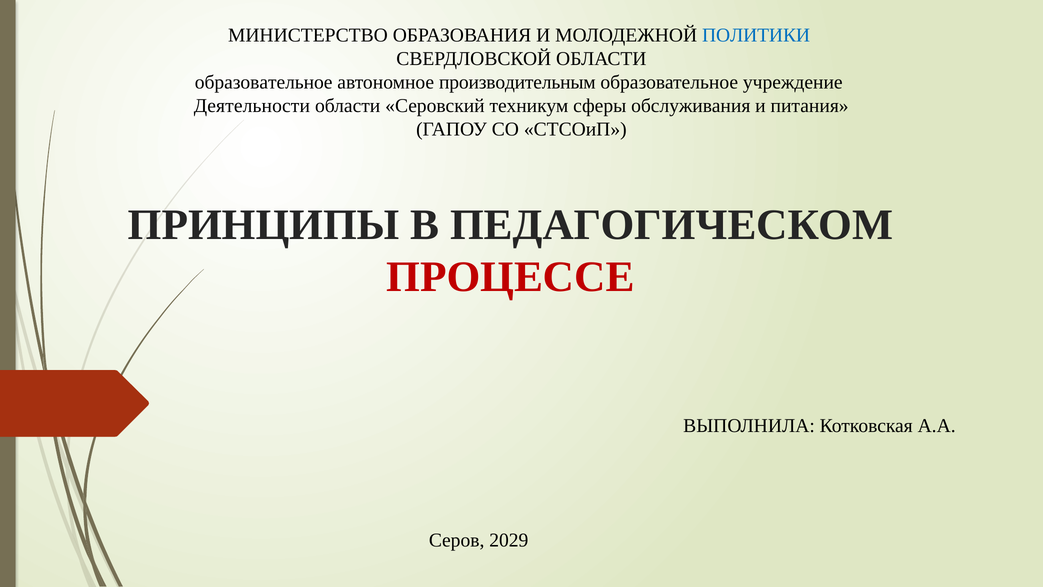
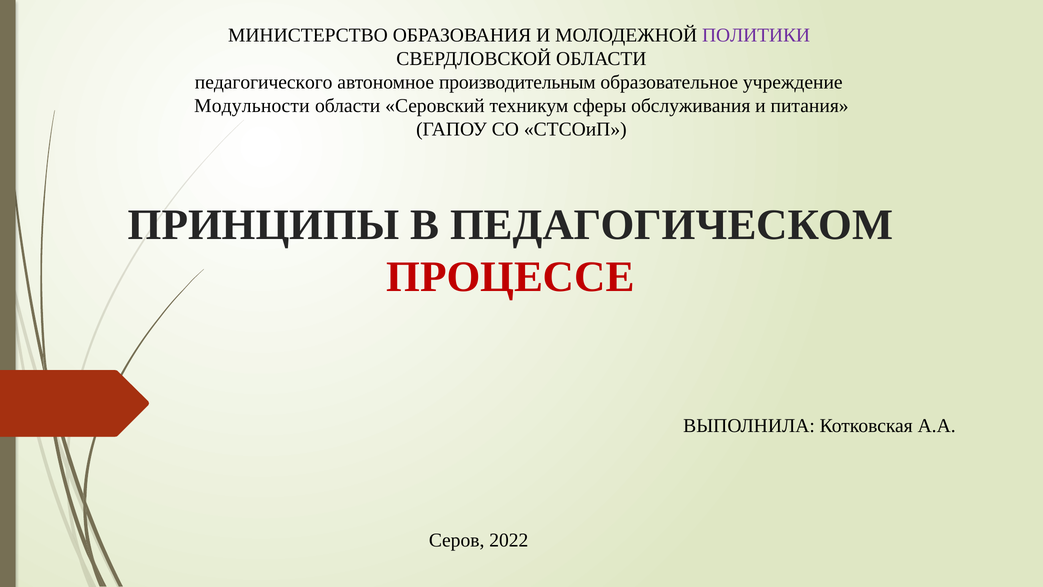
ПОЛИТИКИ colour: blue -> purple
образовательное at (264, 82): образовательное -> педагогического
Деятельности: Деятельности -> Модульности
2029: 2029 -> 2022
